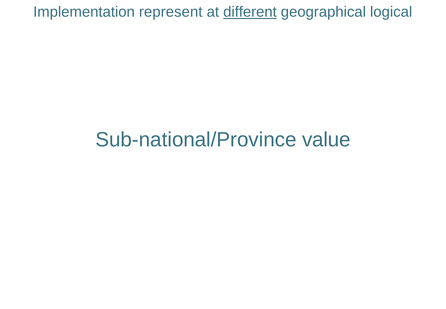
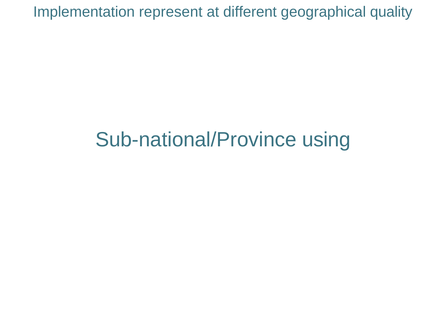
different underline: present -> none
logical: logical -> quality
value: value -> using
